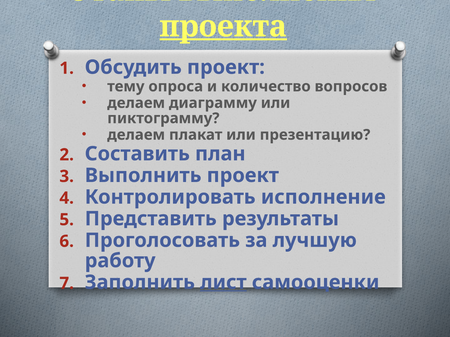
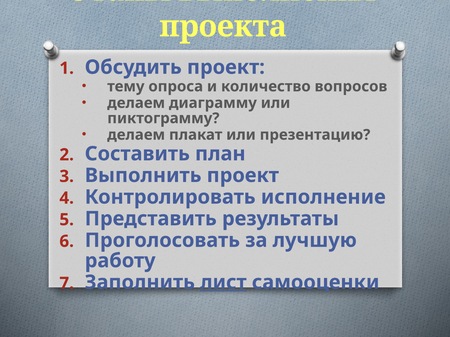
проекта underline: present -> none
